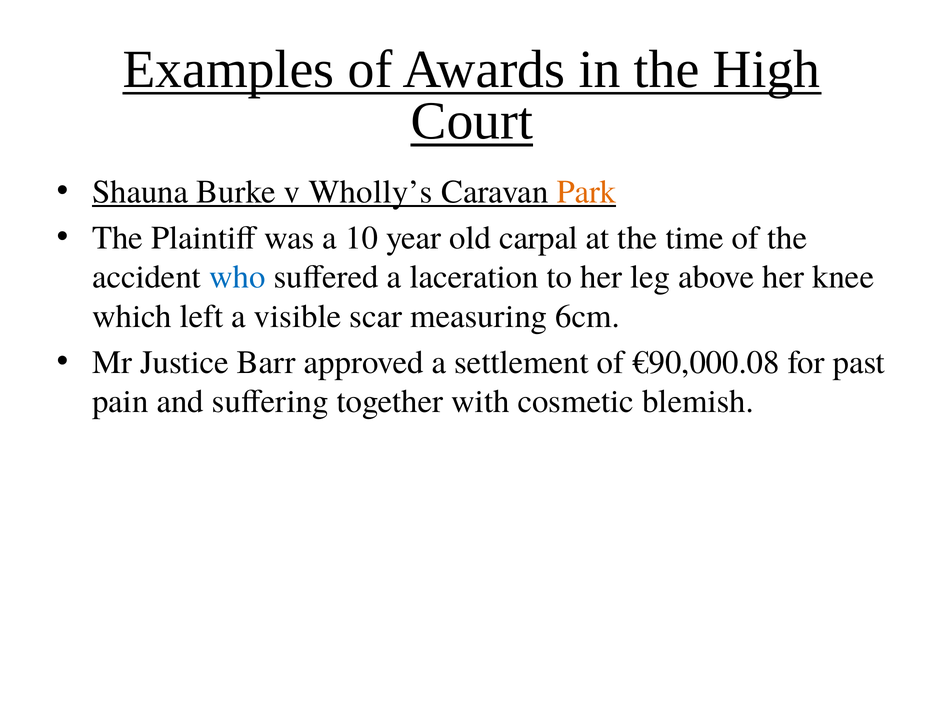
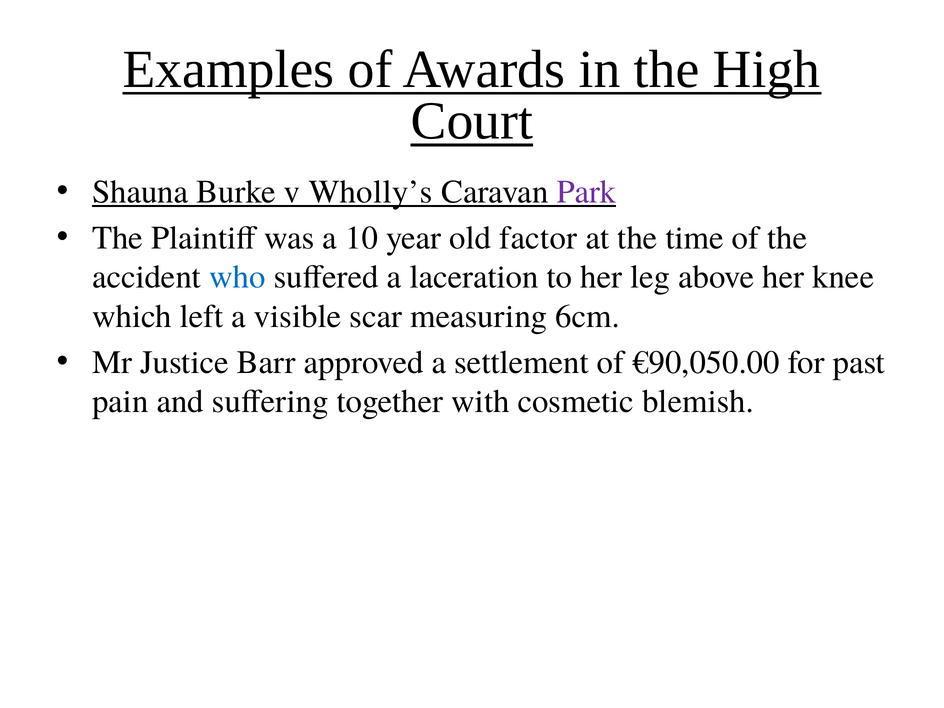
Park colour: orange -> purple
carpal: carpal -> factor
€90,000.08: €90,000.08 -> €90,050.00
